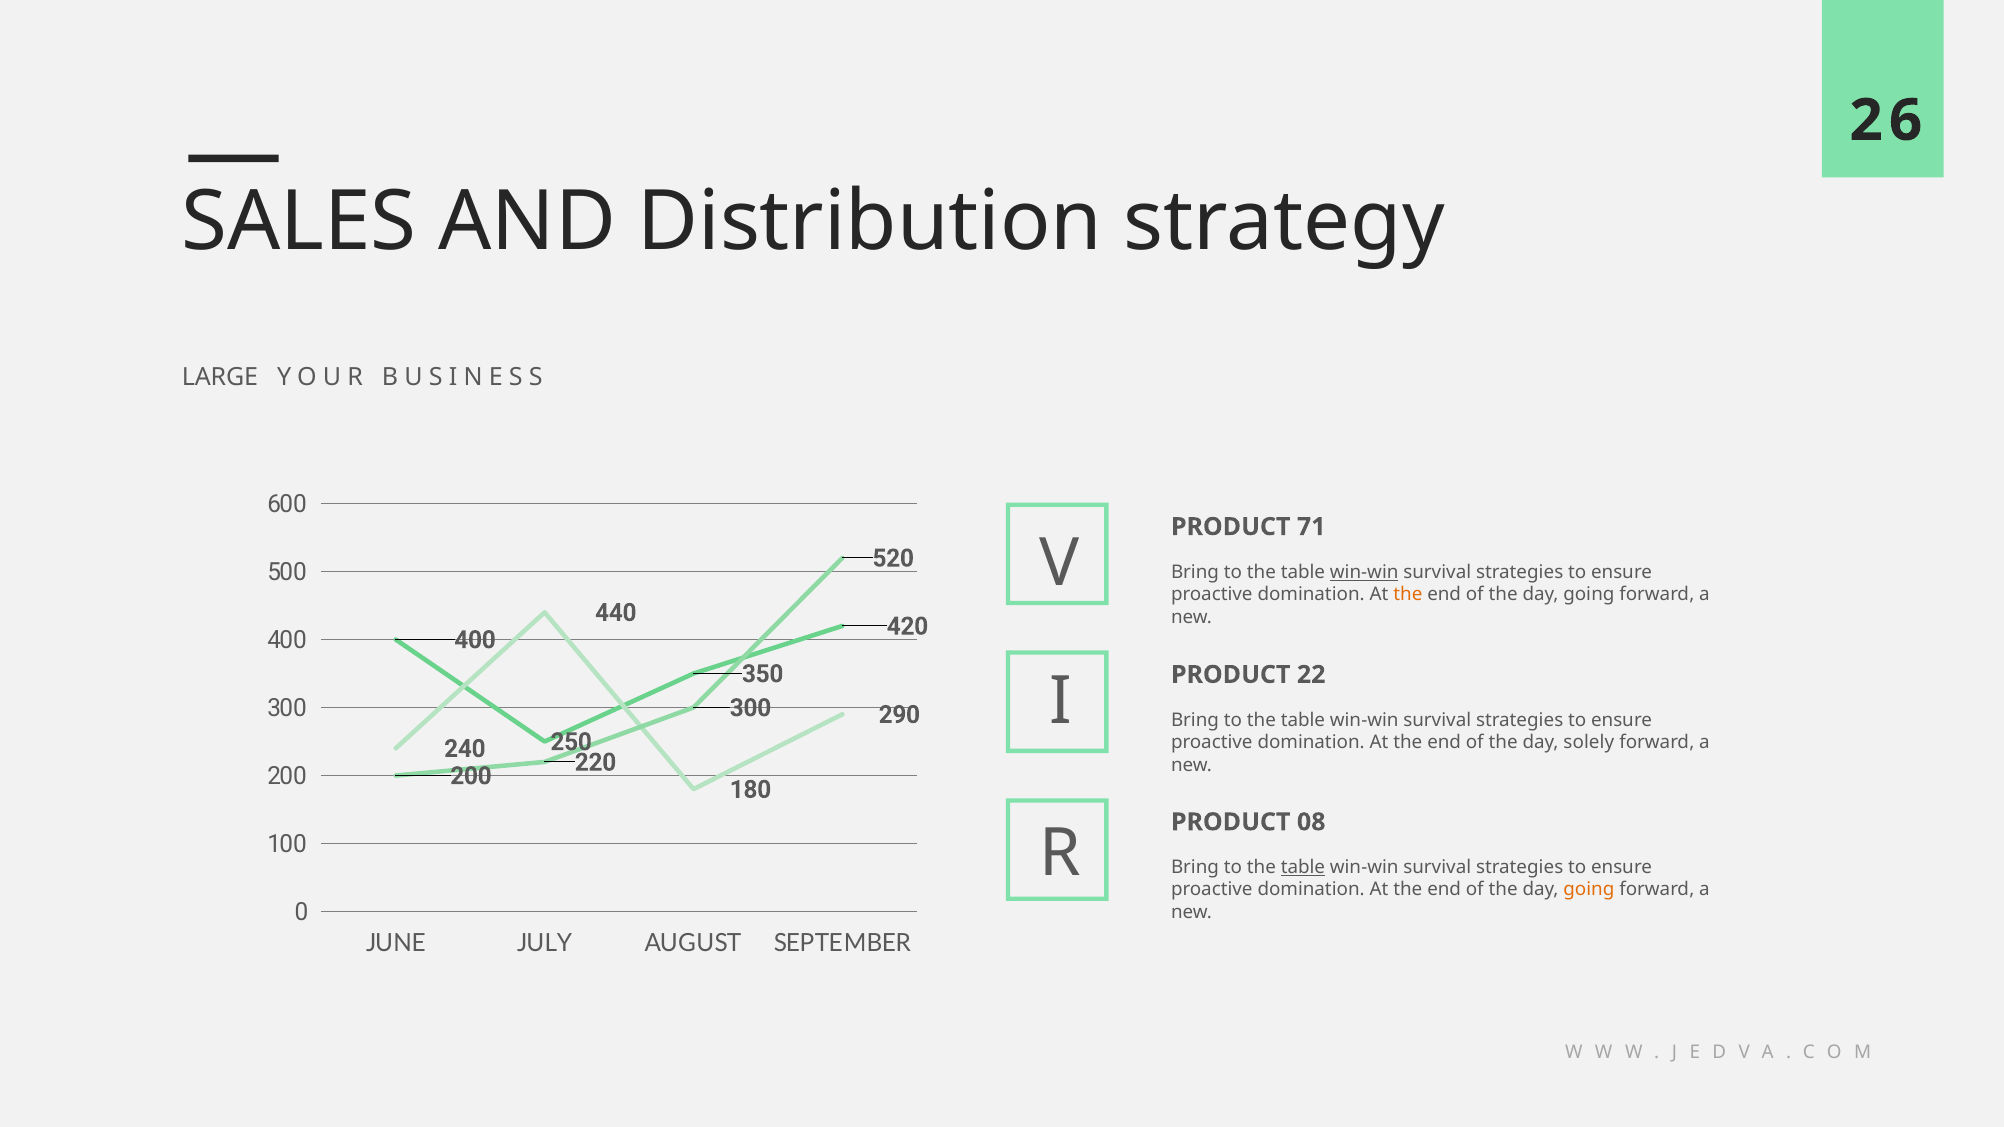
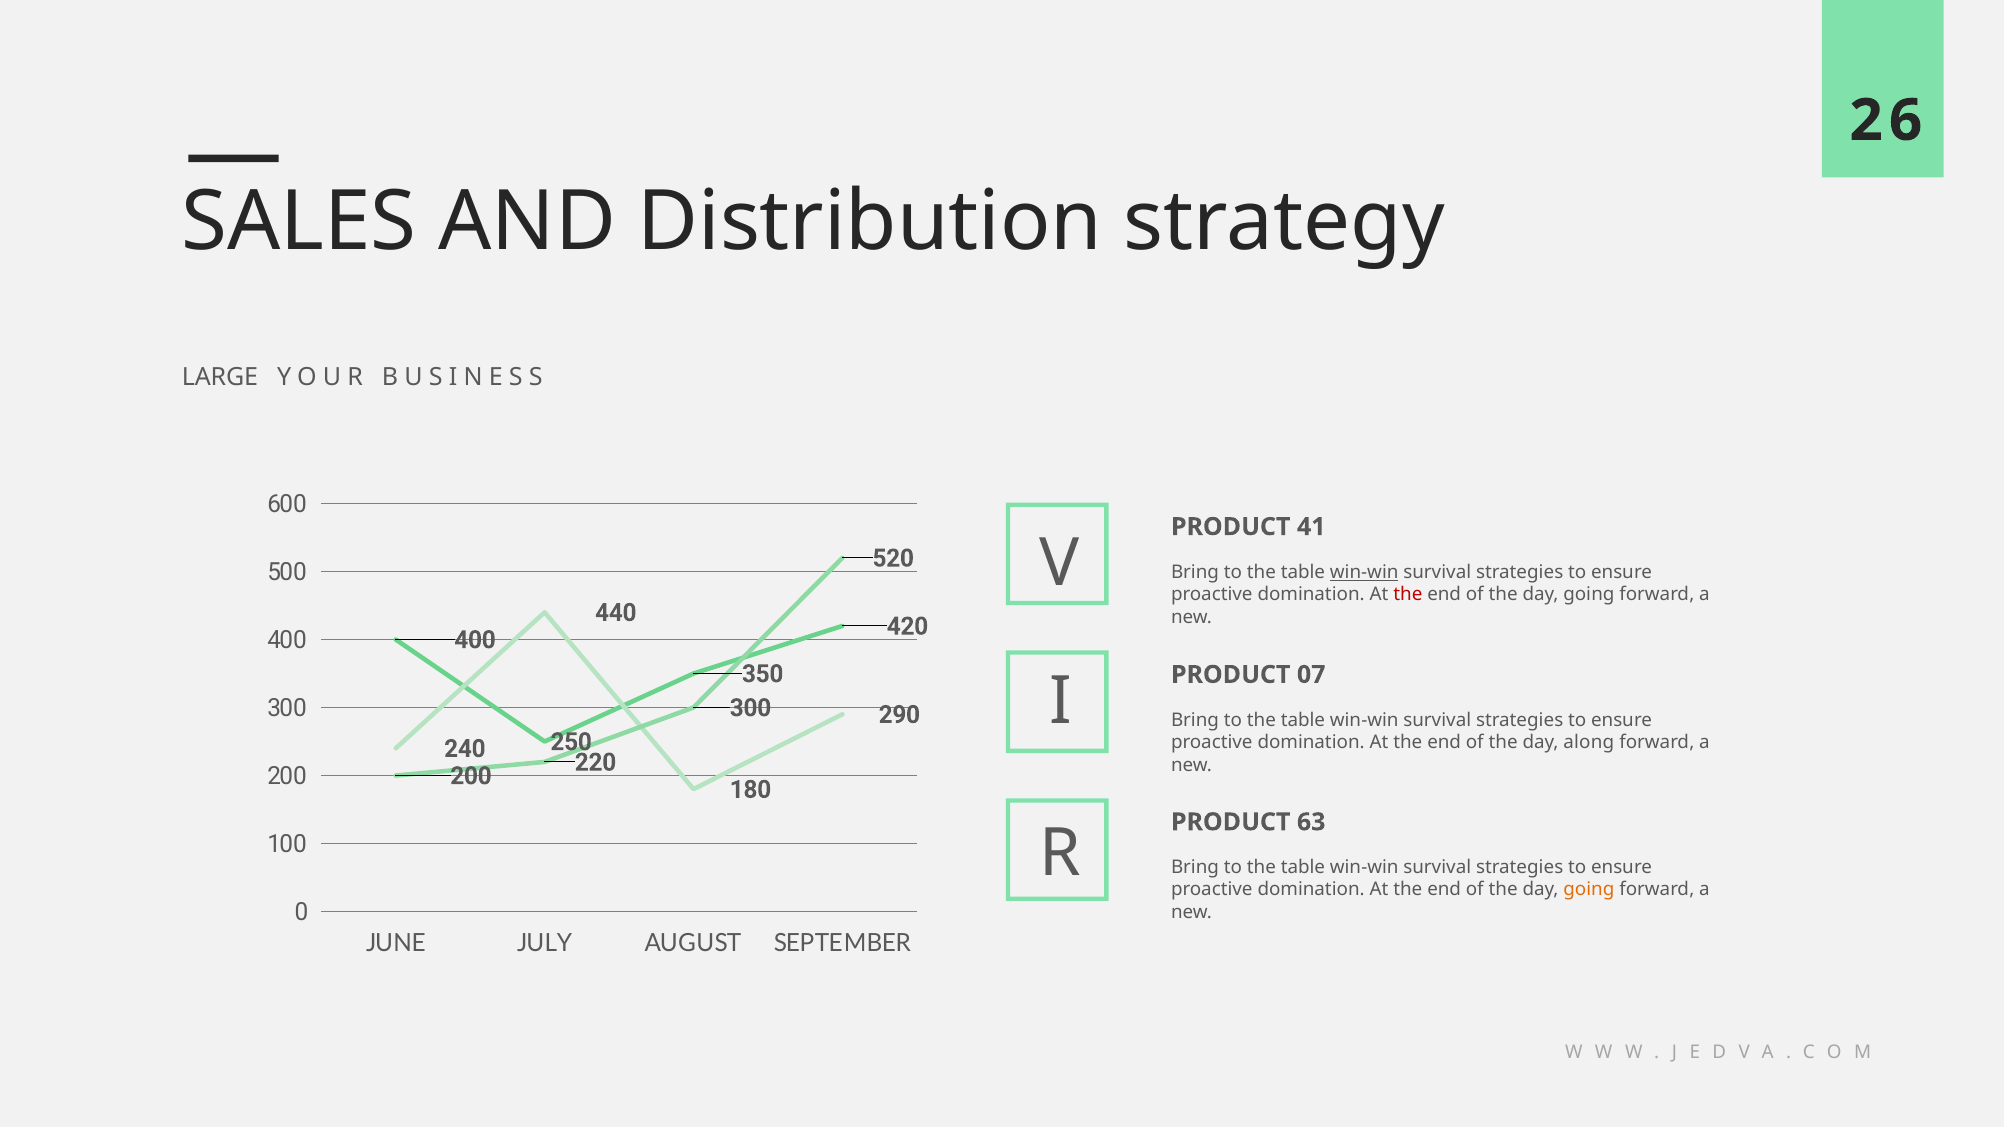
71: 71 -> 41
the at (1408, 595) colour: orange -> red
22: 22 -> 07
solely: solely -> along
08: 08 -> 63
table at (1303, 867) underline: present -> none
